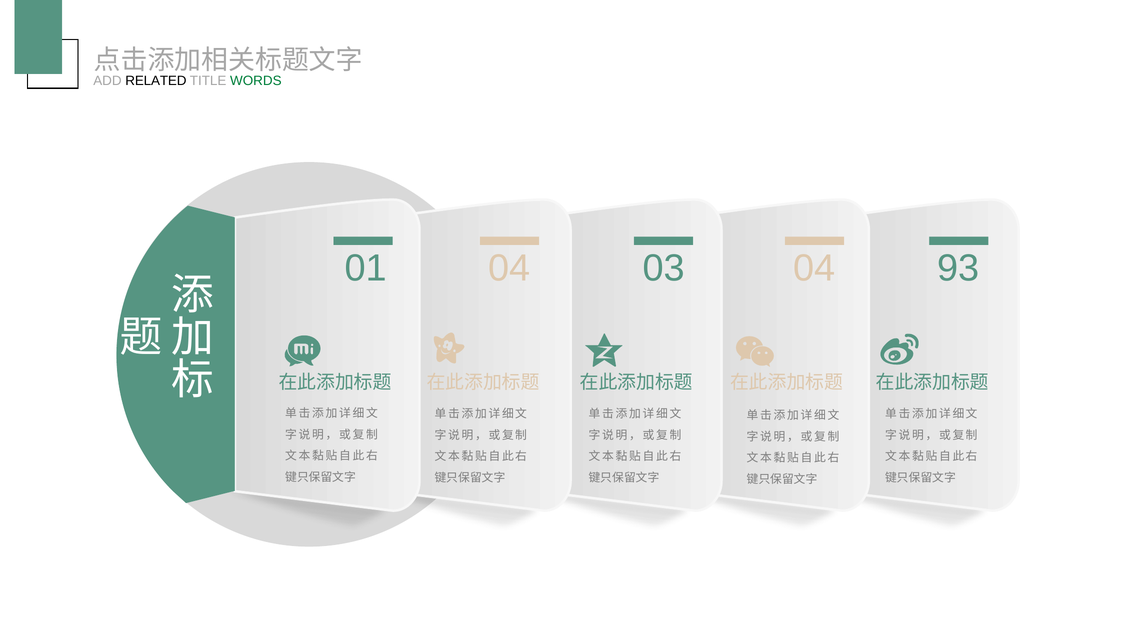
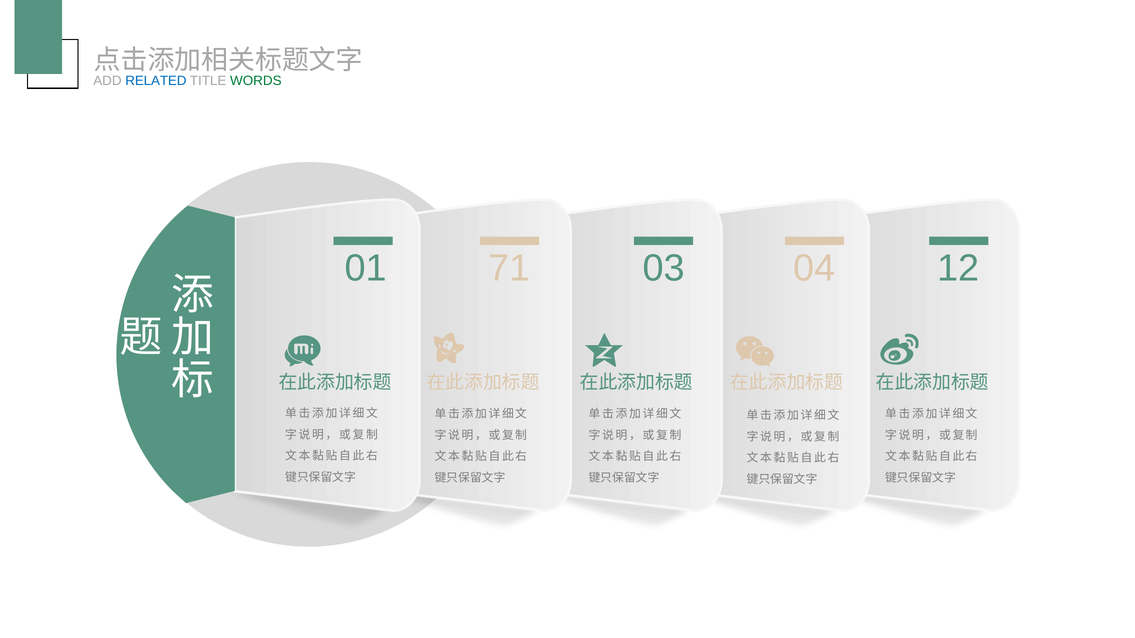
RELATED colour: black -> blue
01 04: 04 -> 71
93: 93 -> 12
